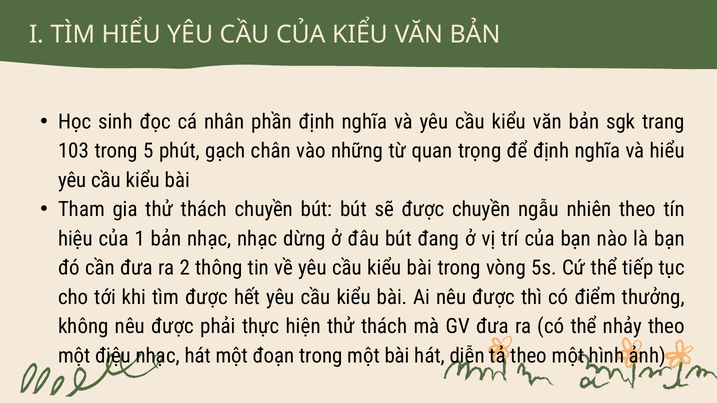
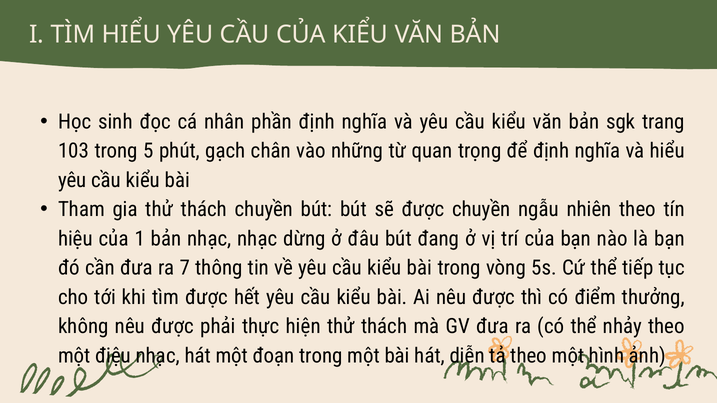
2: 2 -> 7
